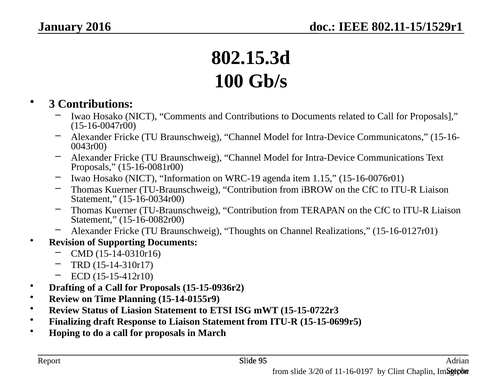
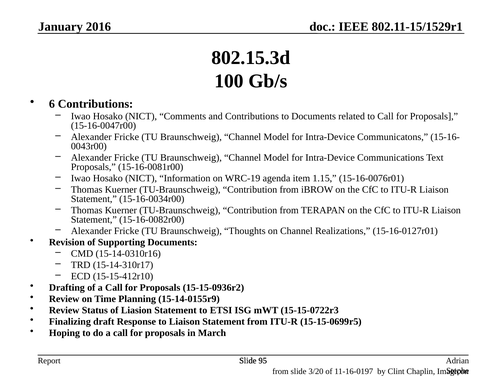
3: 3 -> 6
